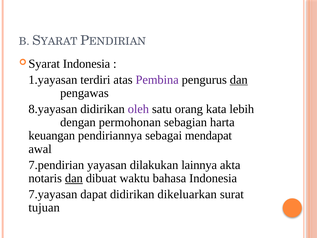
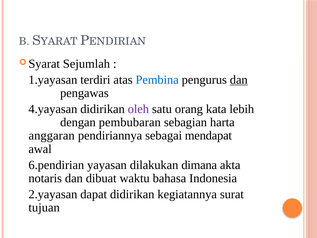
Syarat Indonesia: Indonesia -> Sejumlah
Pembina colour: purple -> blue
8.yayasan: 8.yayasan -> 4.yayasan
permohonan: permohonan -> pembubaran
keuangan: keuangan -> anggaran
7.pendirian: 7.pendirian -> 6.pendirian
lainnya: lainnya -> dimana
dan at (74, 178) underline: present -> none
7.yayasan: 7.yayasan -> 2.yayasan
dikeluarkan: dikeluarkan -> kegiatannya
